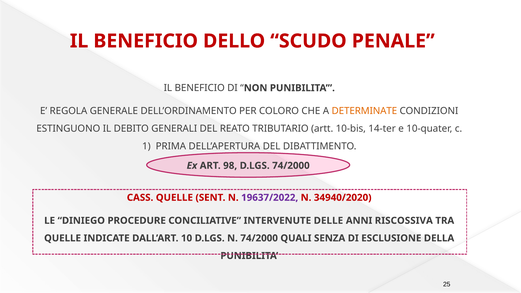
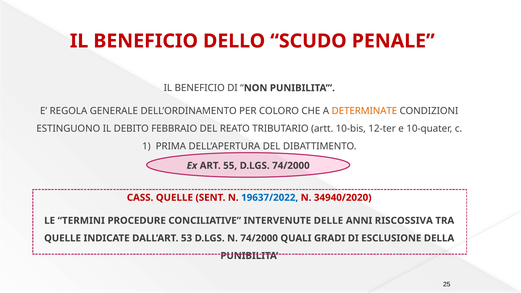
GENERALI: GENERALI -> FEBBRAIO
14-ter: 14-ter -> 12-ter
98: 98 -> 55
19637/2022 colour: purple -> blue
DINIEGO: DINIEGO -> TERMINI
10: 10 -> 53
SENZA: SENZA -> GRADI
